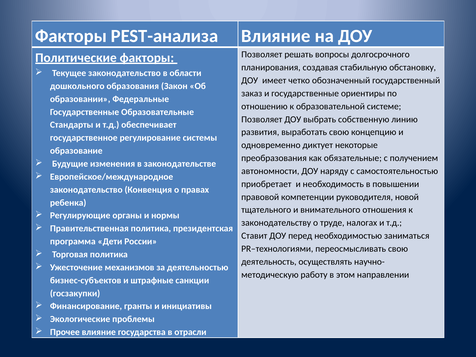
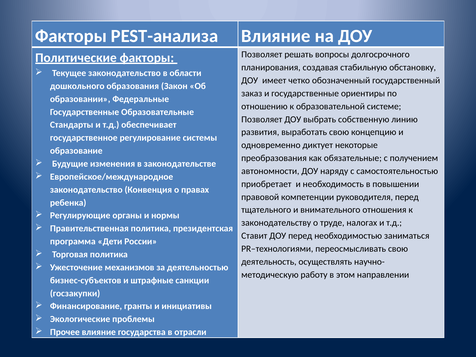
руководителя новой: новой -> перед
